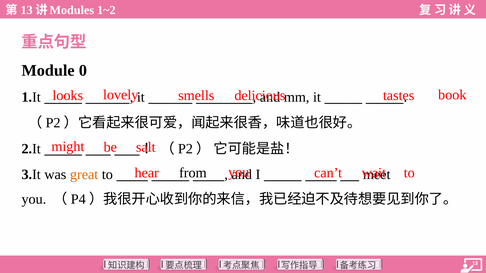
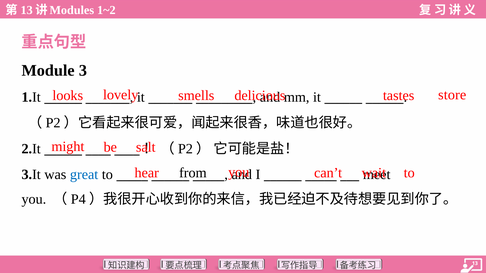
0: 0 -> 3
book: book -> store
great colour: orange -> blue
